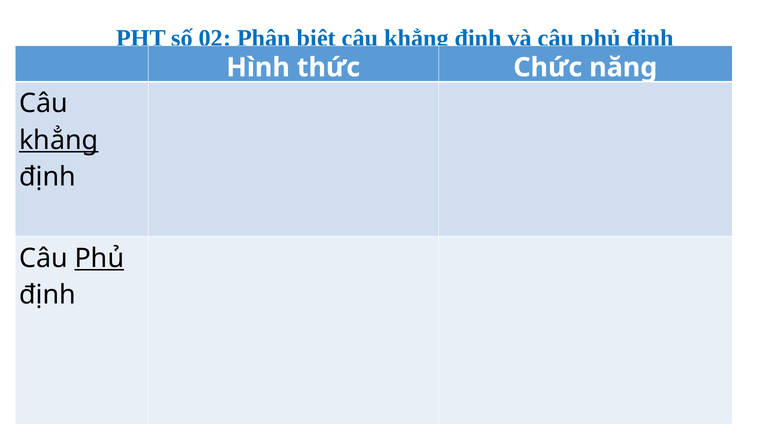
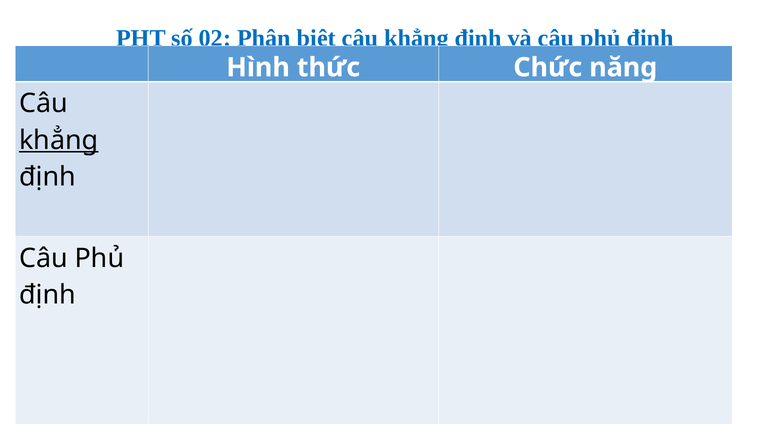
Phủ at (99, 258) underline: present -> none
